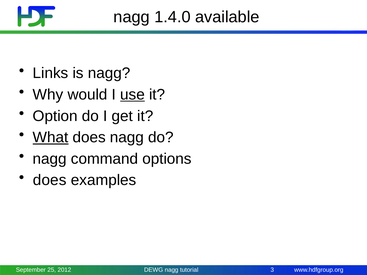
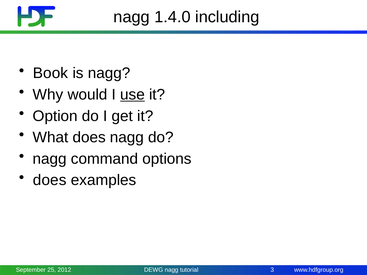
available: available -> including
Links: Links -> Book
What underline: present -> none
